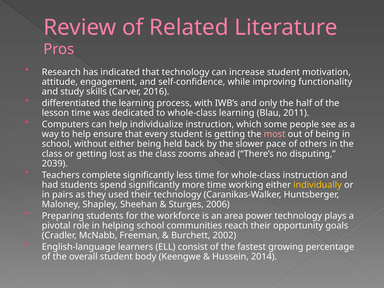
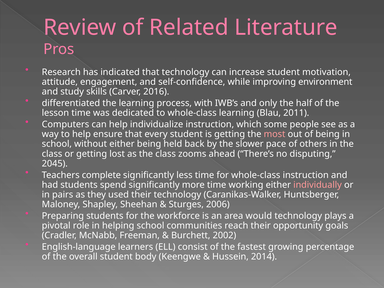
functionality: functionality -> environment
2039: 2039 -> 2045
individually colour: yellow -> pink
power: power -> would
